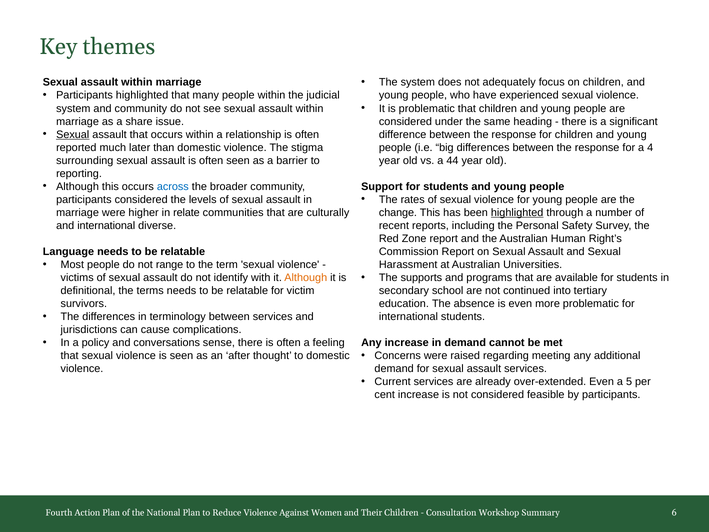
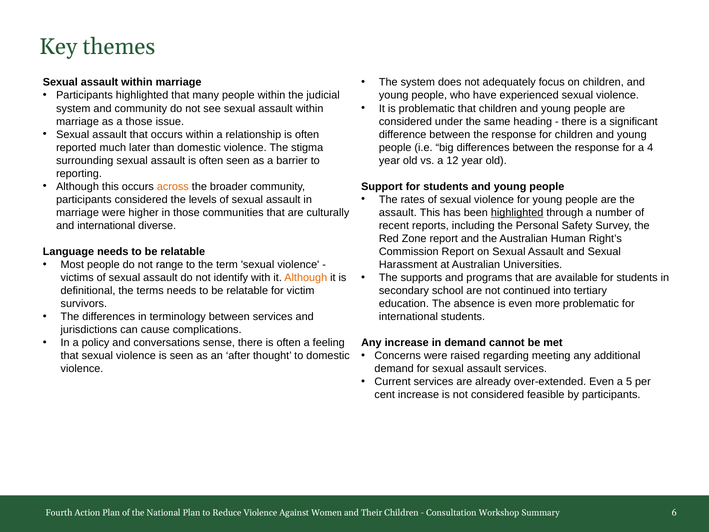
a share: share -> those
Sexual at (73, 134) underline: present -> none
44: 44 -> 12
across colour: blue -> orange
in relate: relate -> those
change at (398, 212): change -> assault
